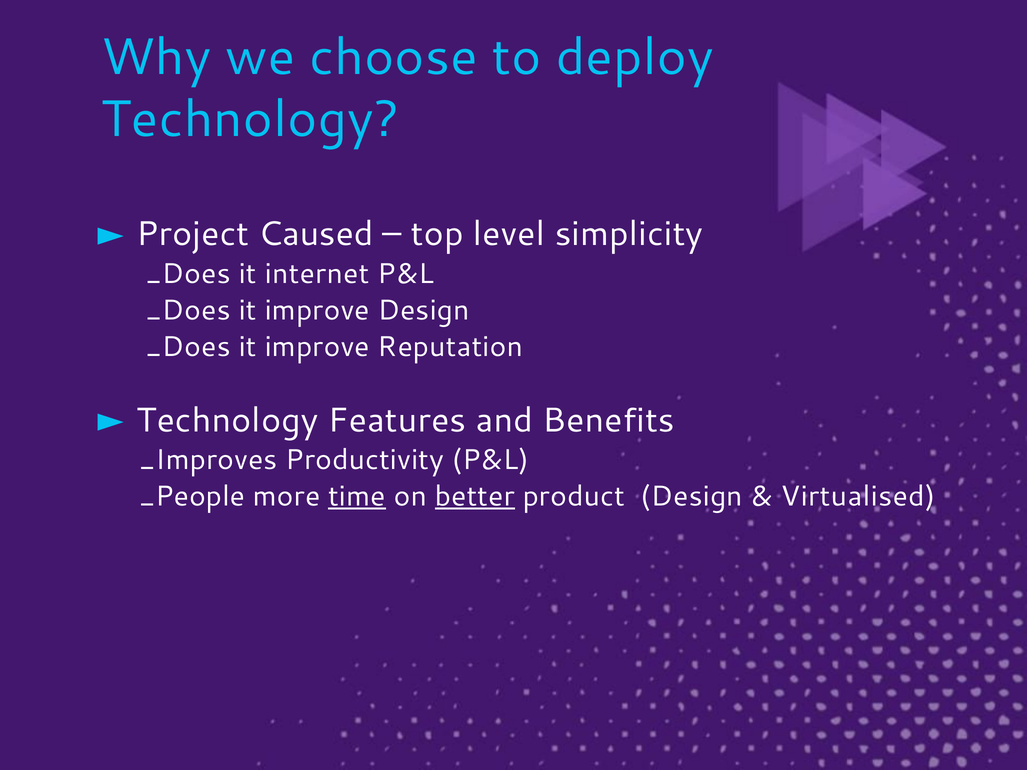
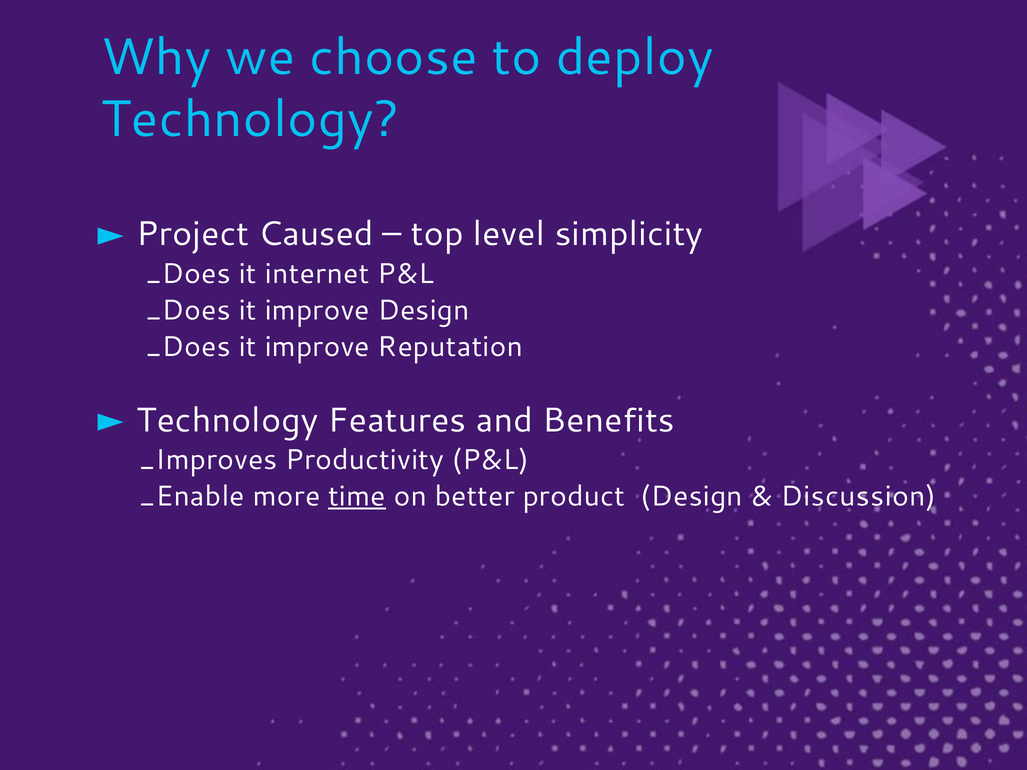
_People: _People -> _Enable
better underline: present -> none
Virtualised: Virtualised -> Discussion
